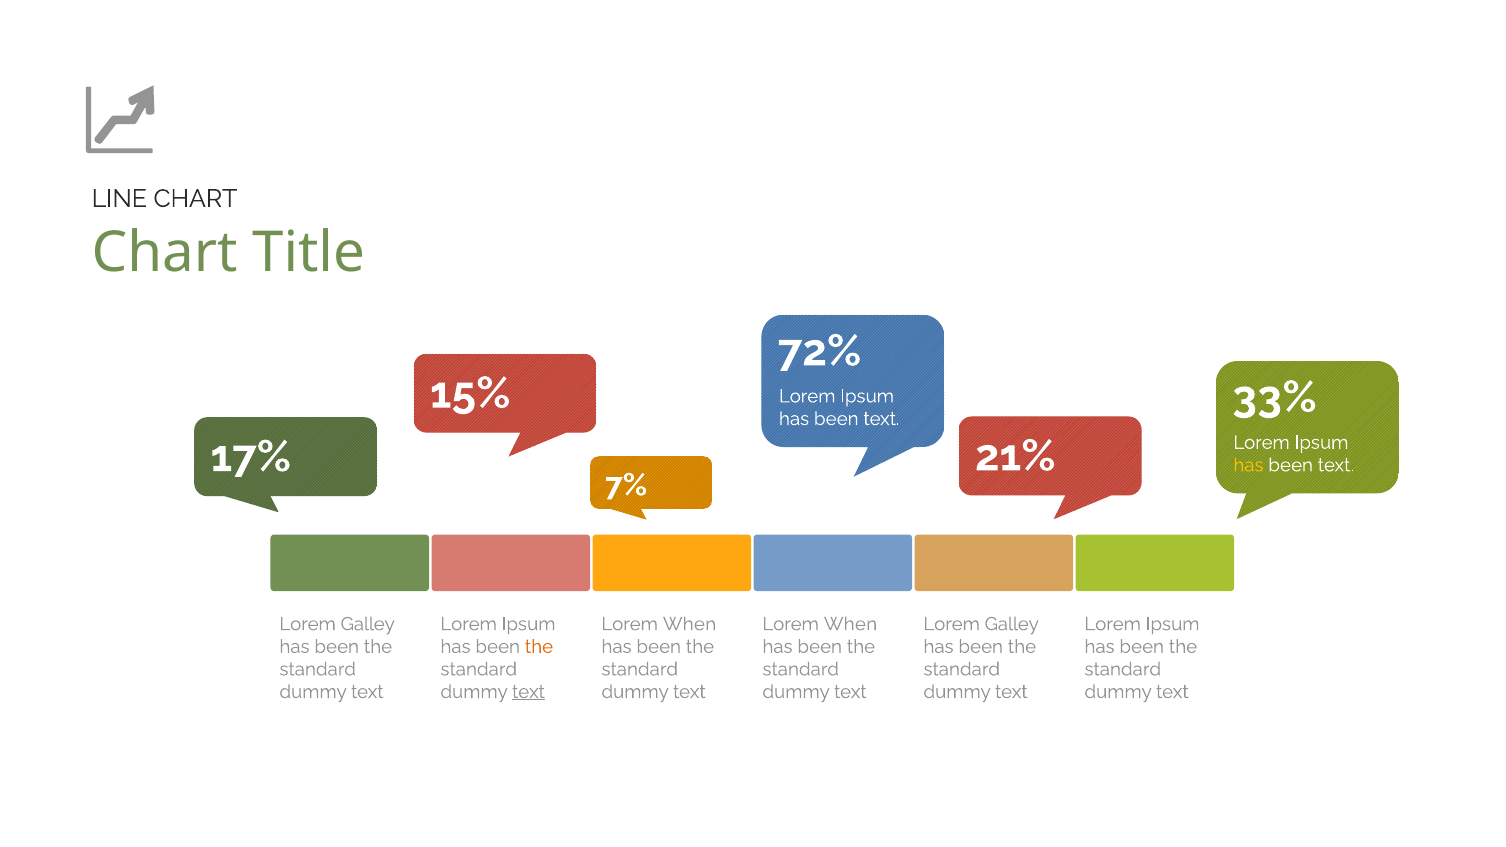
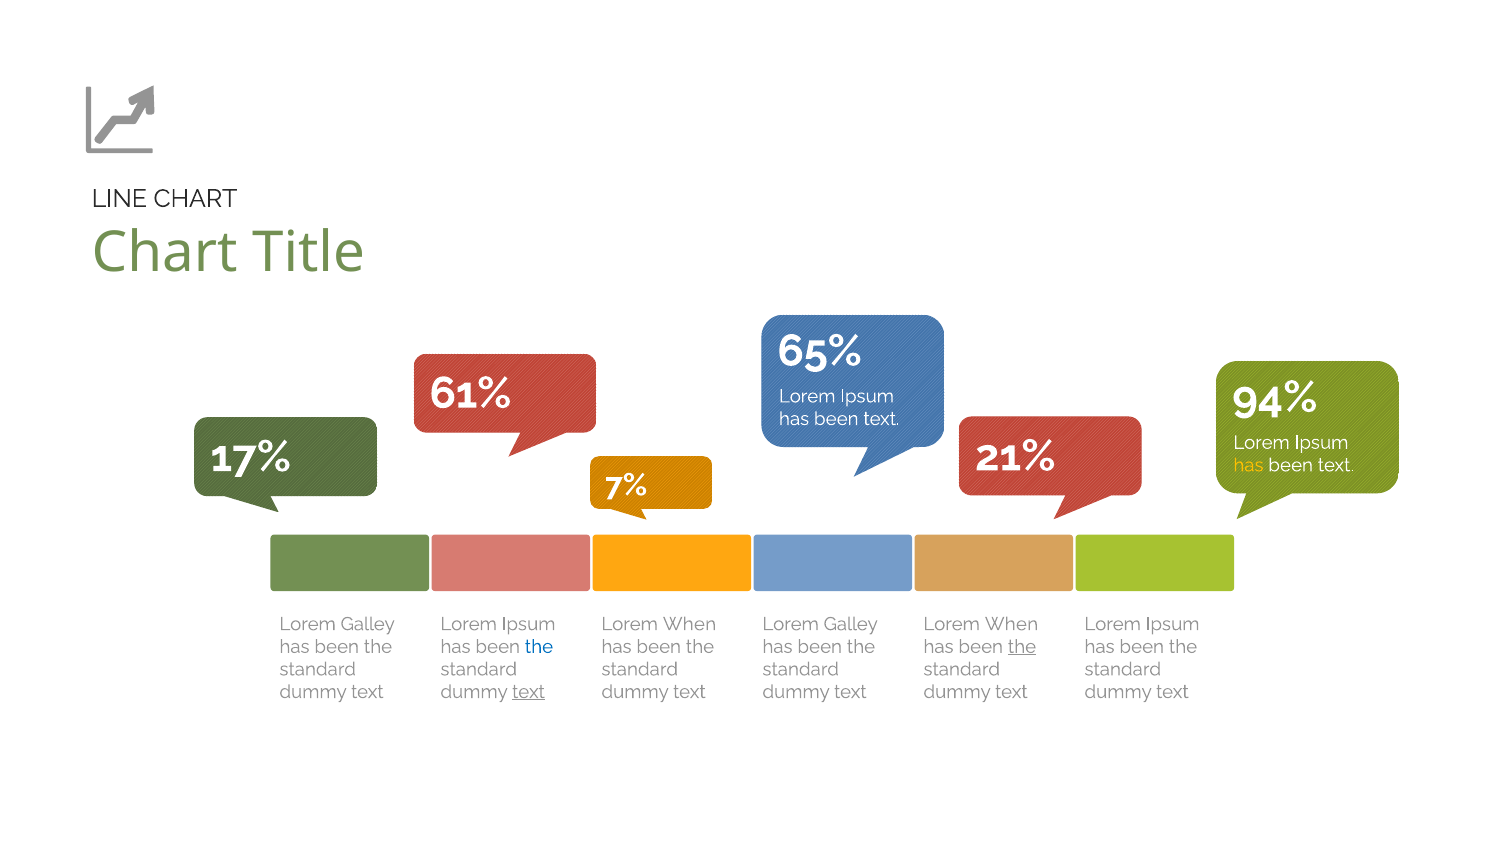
72%: 72% -> 65%
15%: 15% -> 61%
33%: 33% -> 94%
When at (850, 624): When -> Galley
Galley at (1012, 624): Galley -> When
the at (539, 647) colour: orange -> blue
the at (1022, 647) underline: none -> present
